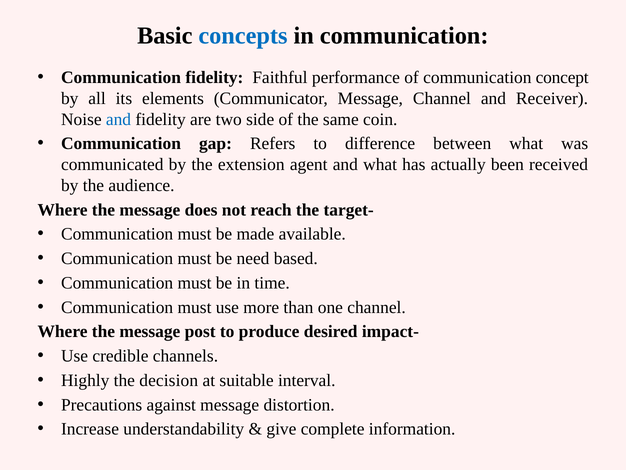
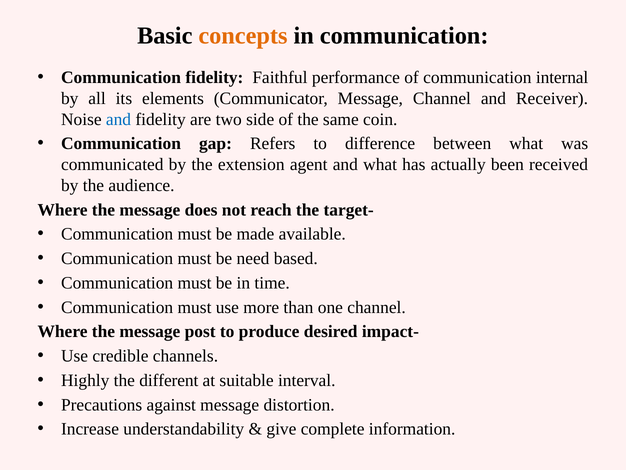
concepts colour: blue -> orange
concept: concept -> internal
decision: decision -> different
